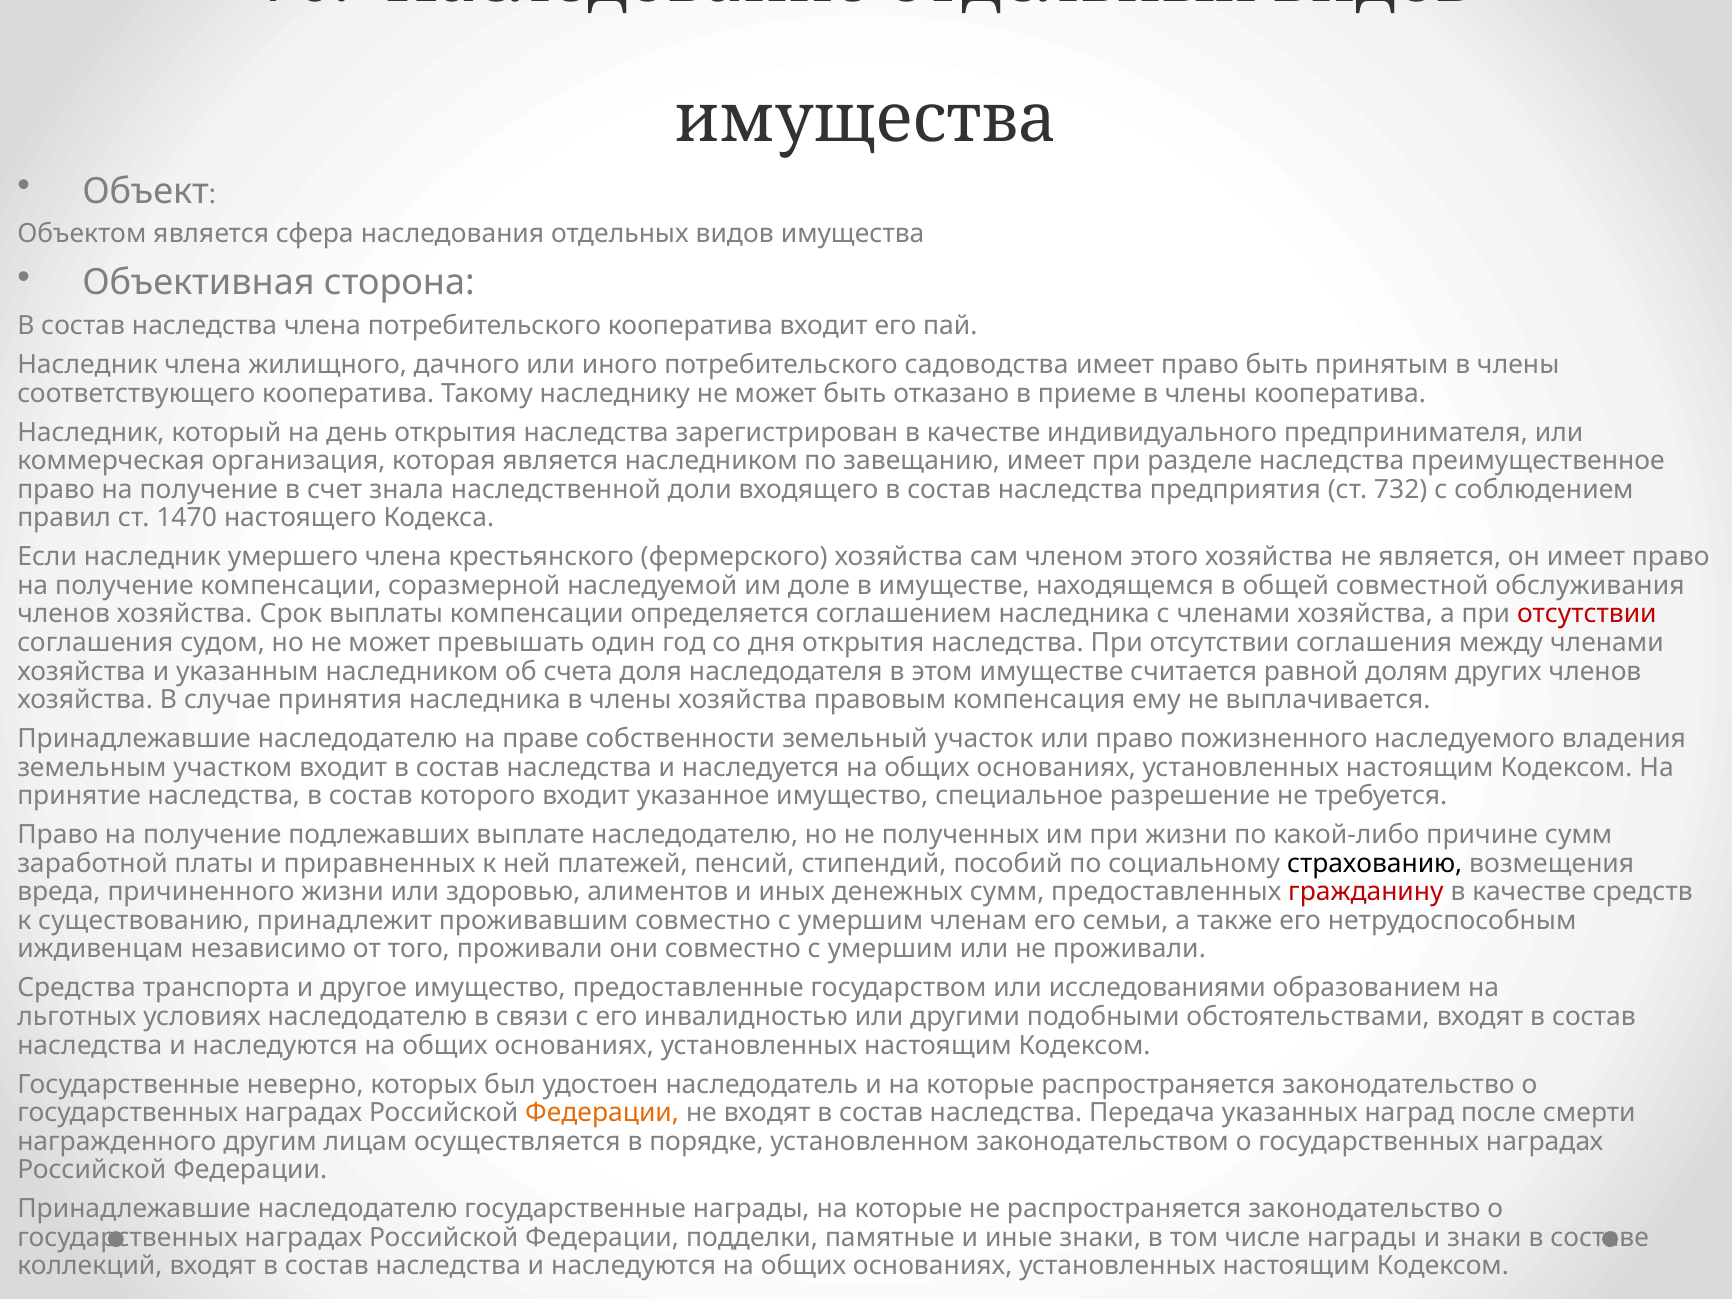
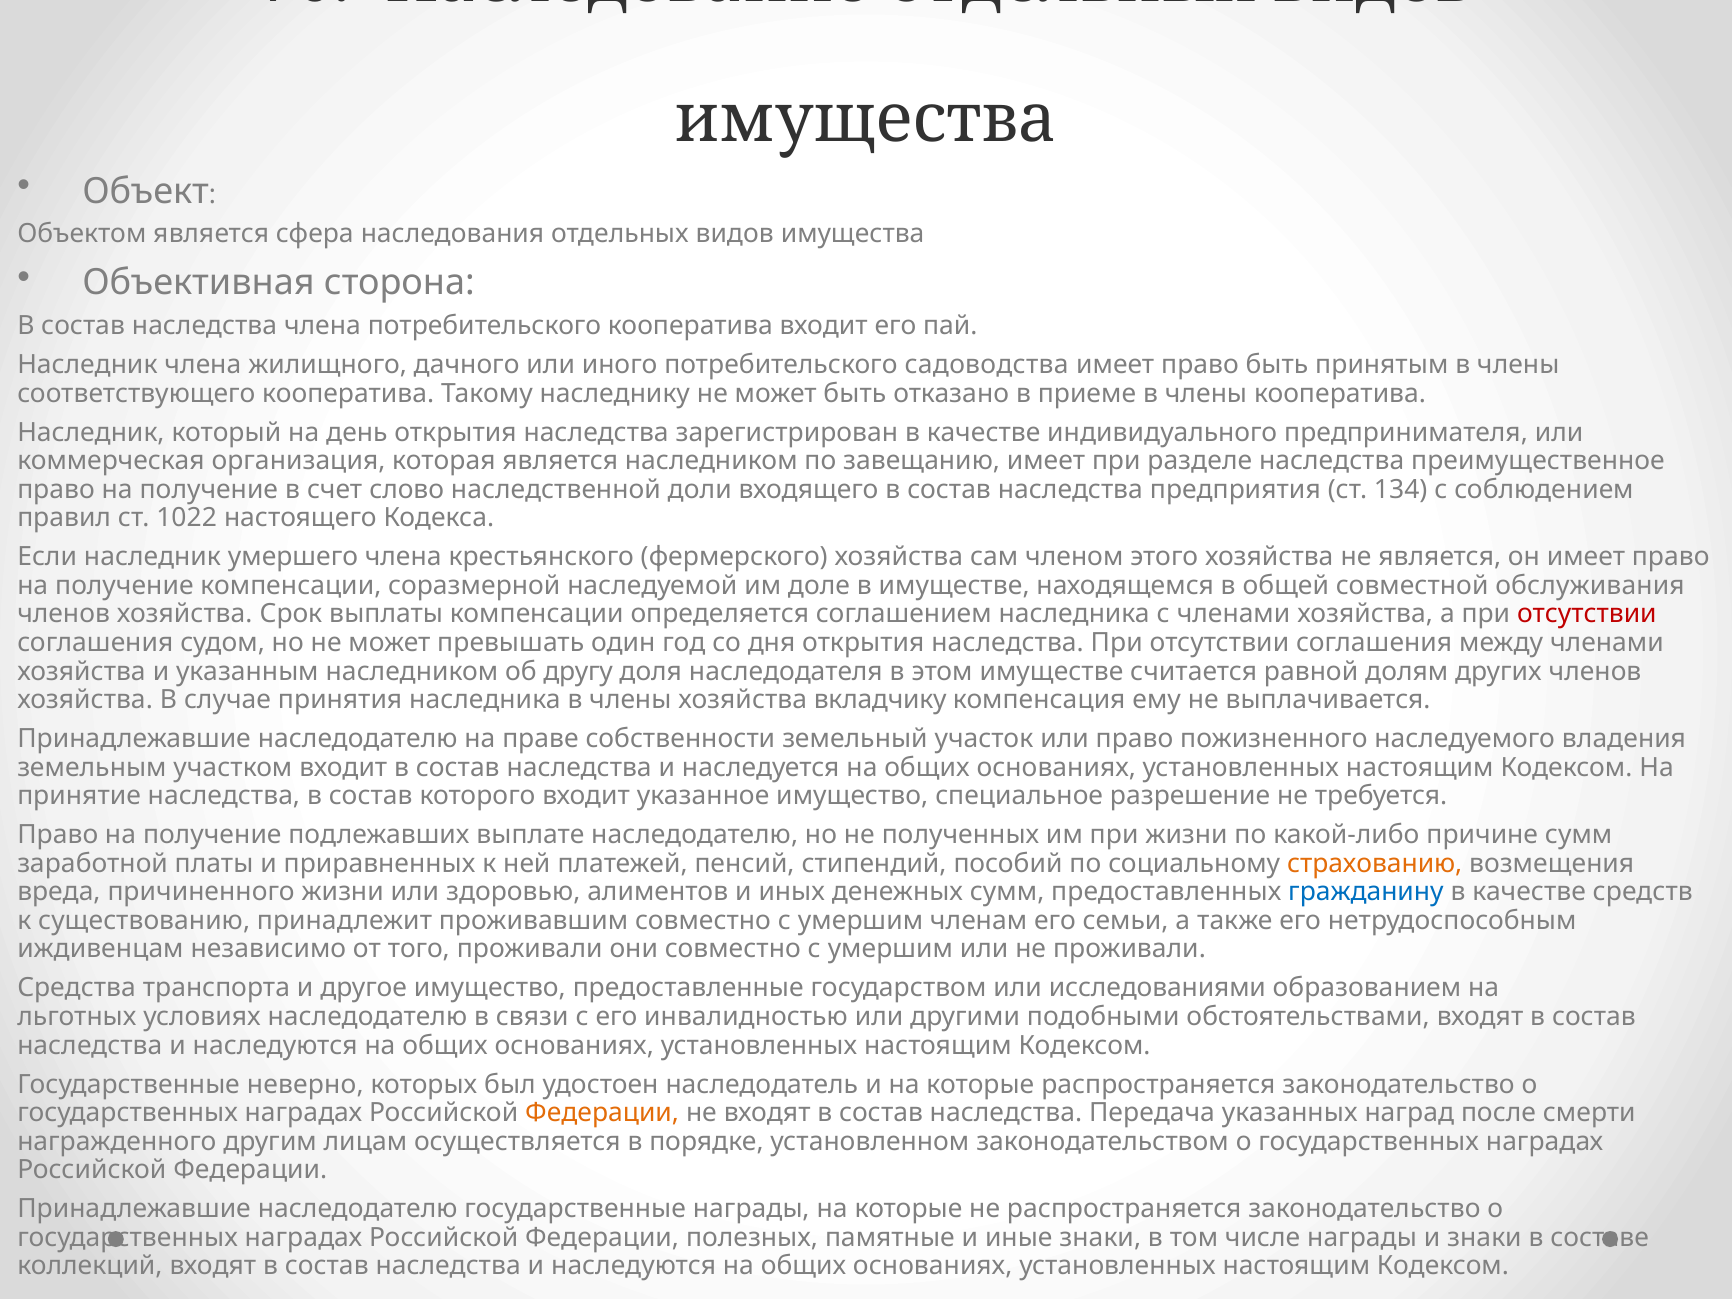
знала: знала -> слово
732: 732 -> 134
1470: 1470 -> 1022
счета: счета -> другу
правовым: правовым -> вкладчику
страхованию colour: black -> orange
гражданину colour: red -> blue
подделки: подделки -> полезных
